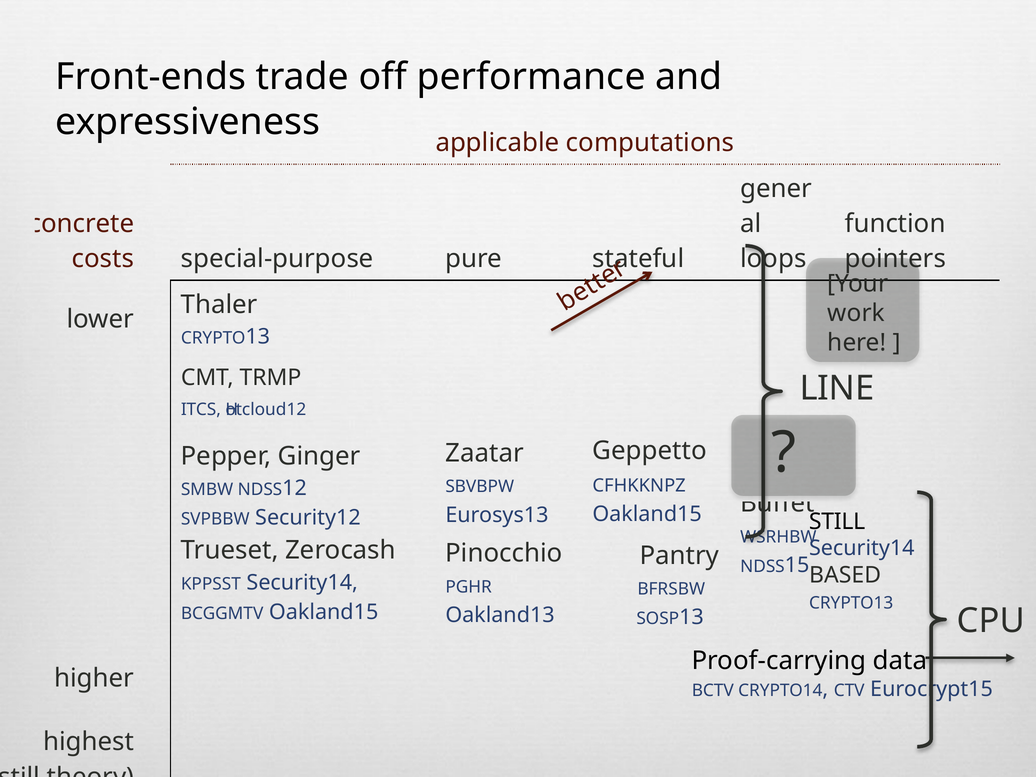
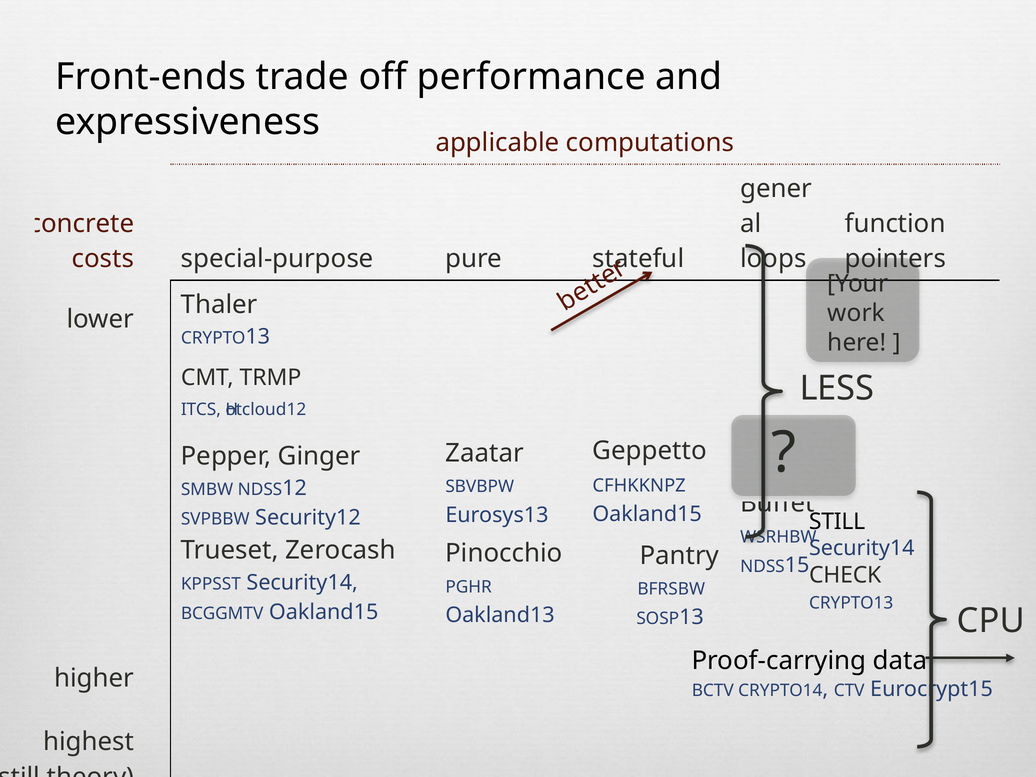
LINE: LINE -> LESS
BASED: BASED -> CHECK
